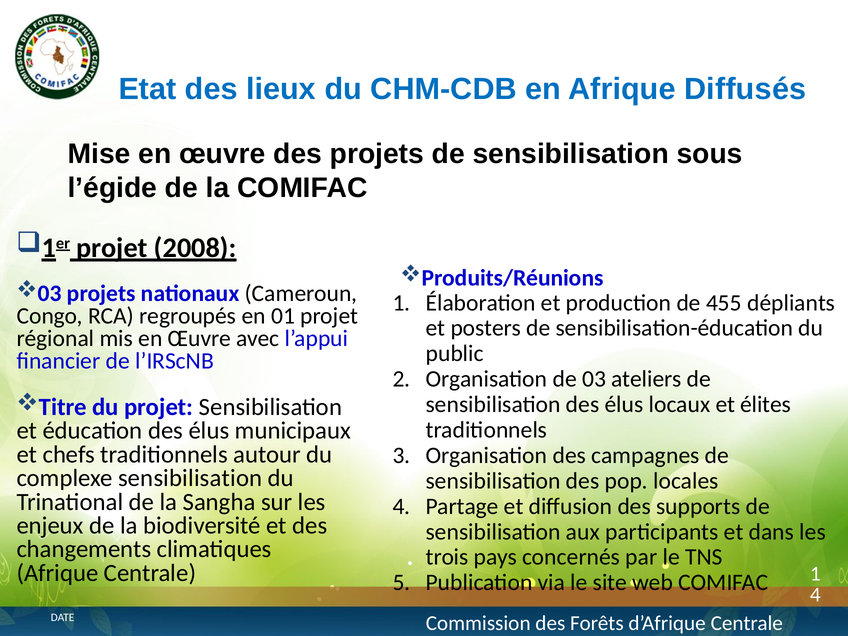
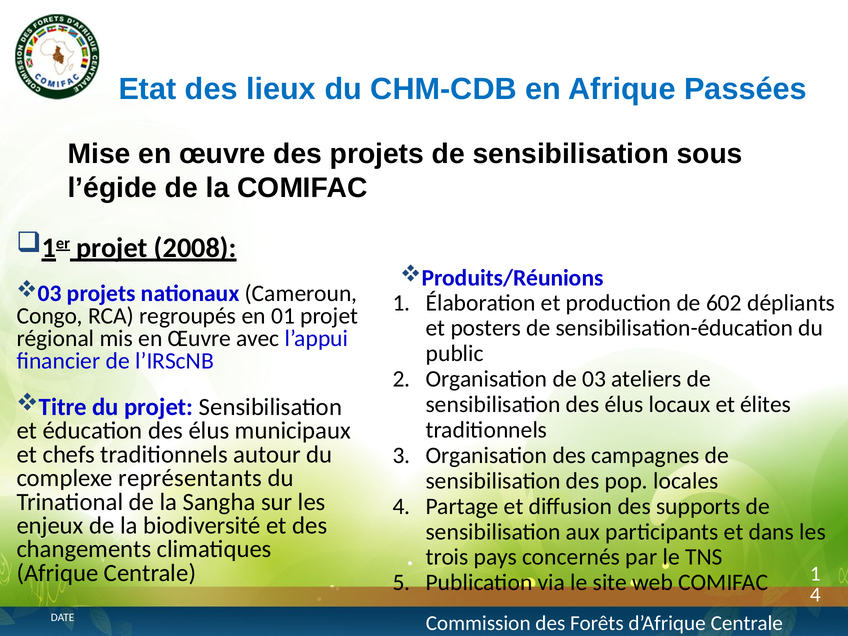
Diffusés: Diffusés -> Passées
455: 455 -> 602
complexe sensibilisation: sensibilisation -> représentants
